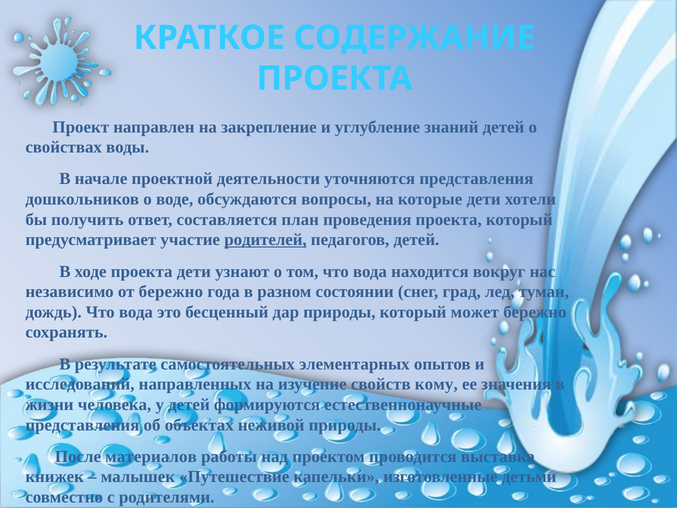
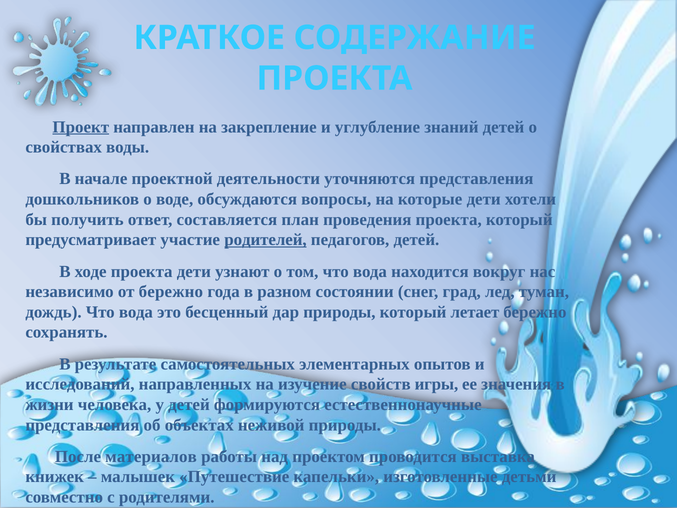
Проект underline: none -> present
может: может -> летает
кому: кому -> игры
